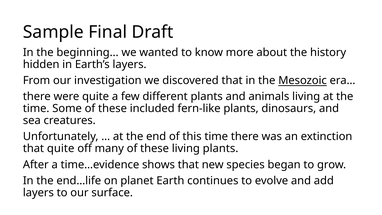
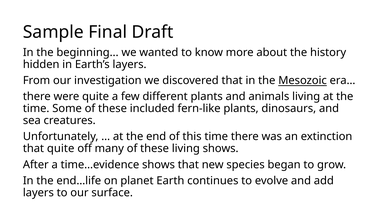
living plants: plants -> shows
